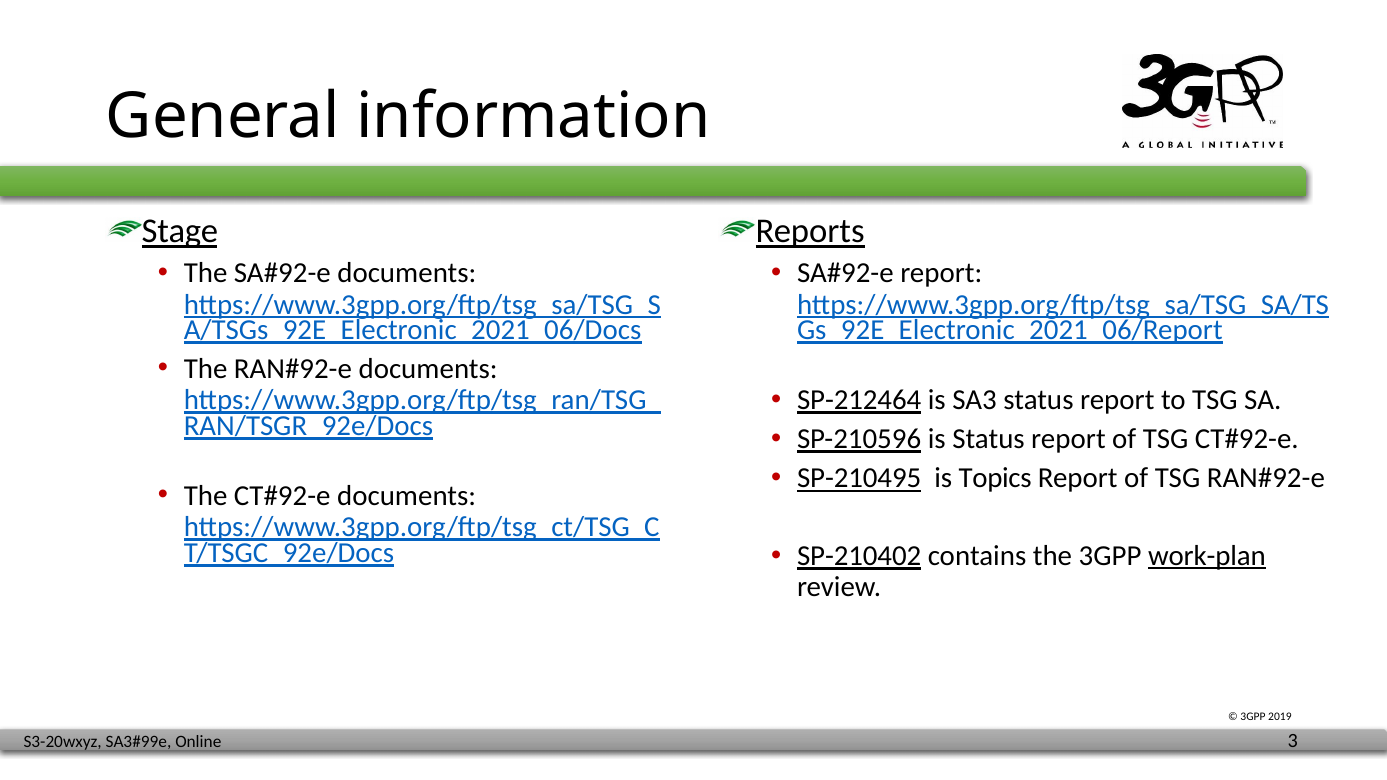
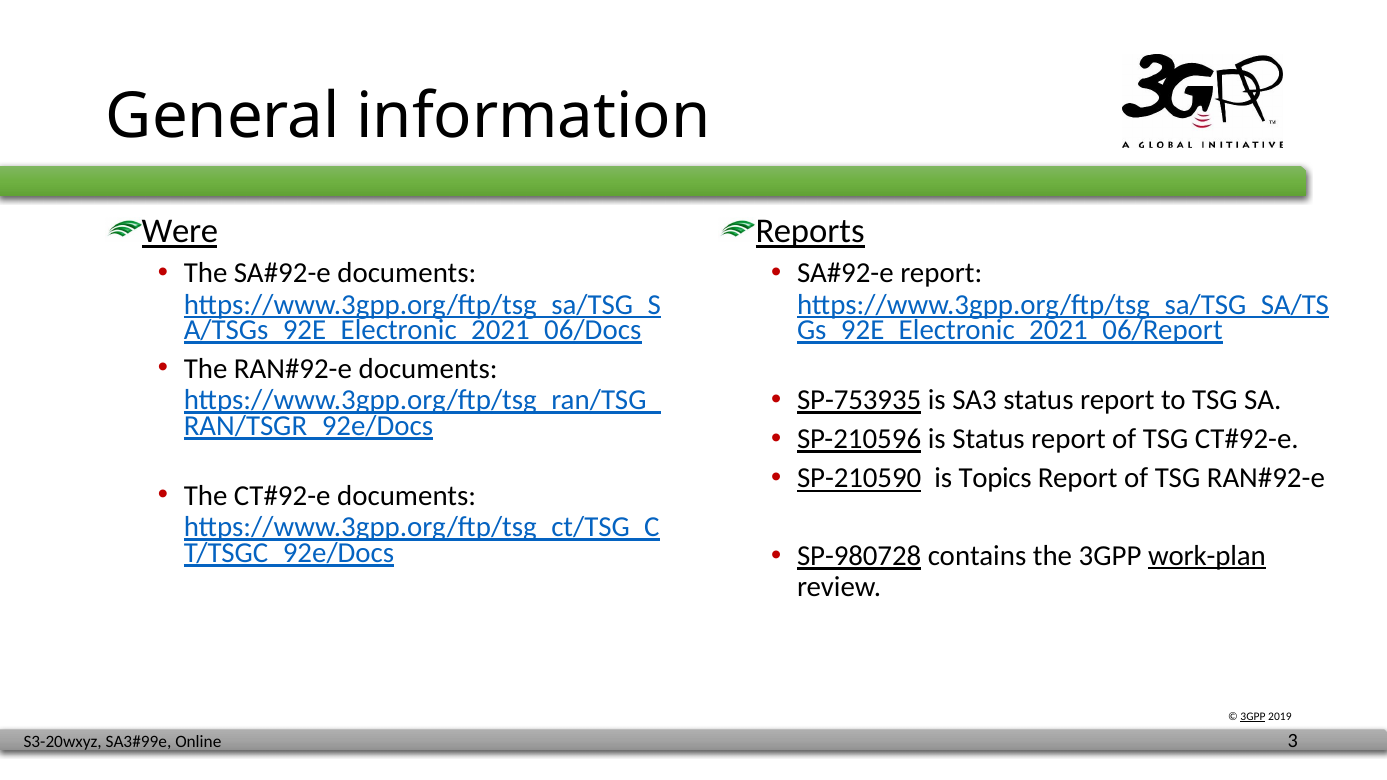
Stage: Stage -> Were
SP-212464: SP-212464 -> SP-753935
SP-210495: SP-210495 -> SP-210590
SP-210402: SP-210402 -> SP-980728
3GPP at (1253, 717) underline: none -> present
